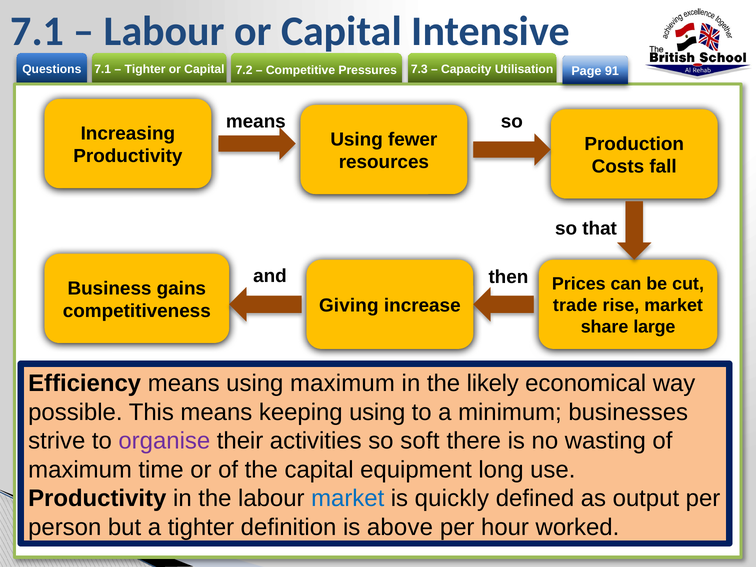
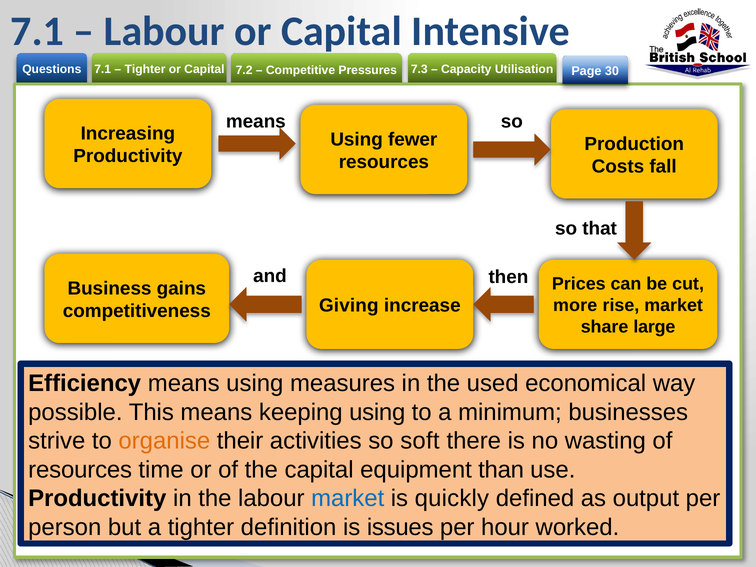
91: 91 -> 30
trade: trade -> more
using maximum: maximum -> measures
likely: likely -> used
organise colour: purple -> orange
maximum at (80, 470): maximum -> resources
long: long -> than
above: above -> issues
